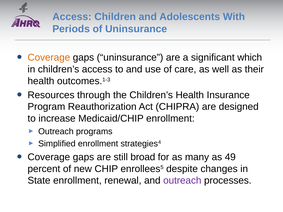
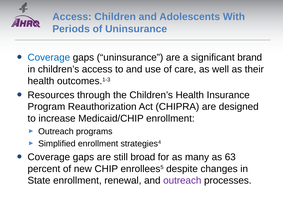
Coverage at (49, 58) colour: orange -> blue
which: which -> brand
49: 49 -> 63
